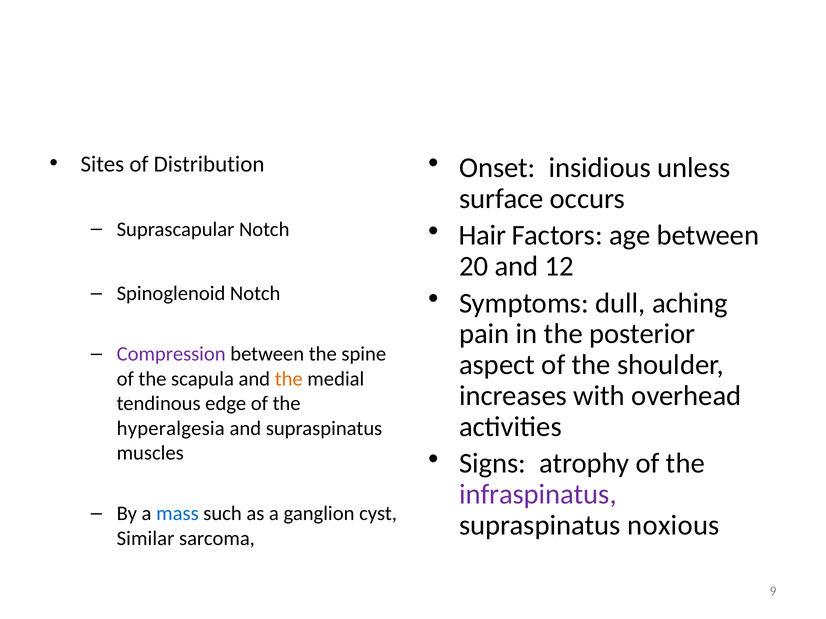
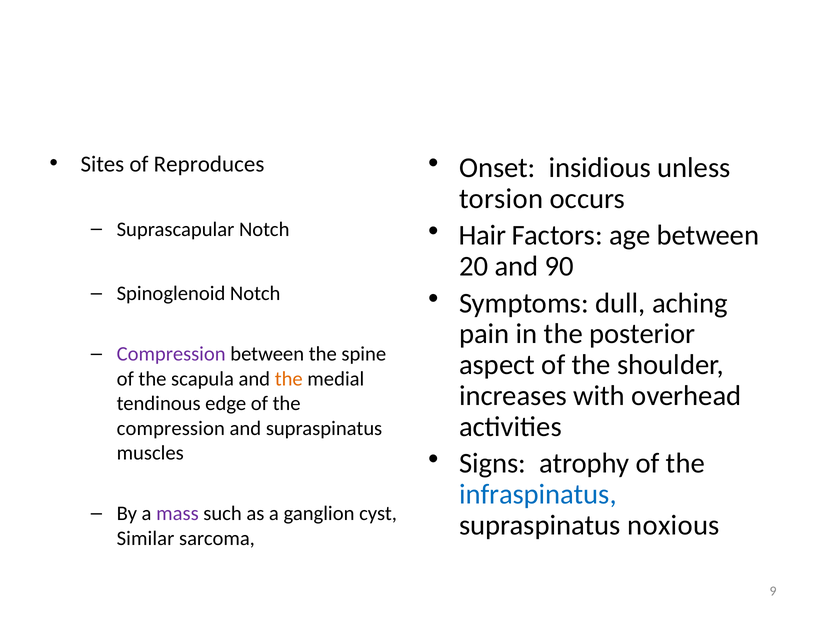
Distribution: Distribution -> Reproduces
surface: surface -> torsion
12: 12 -> 90
hyperalgesia at (171, 429): hyperalgesia -> compression
infraspinatus colour: purple -> blue
mass colour: blue -> purple
